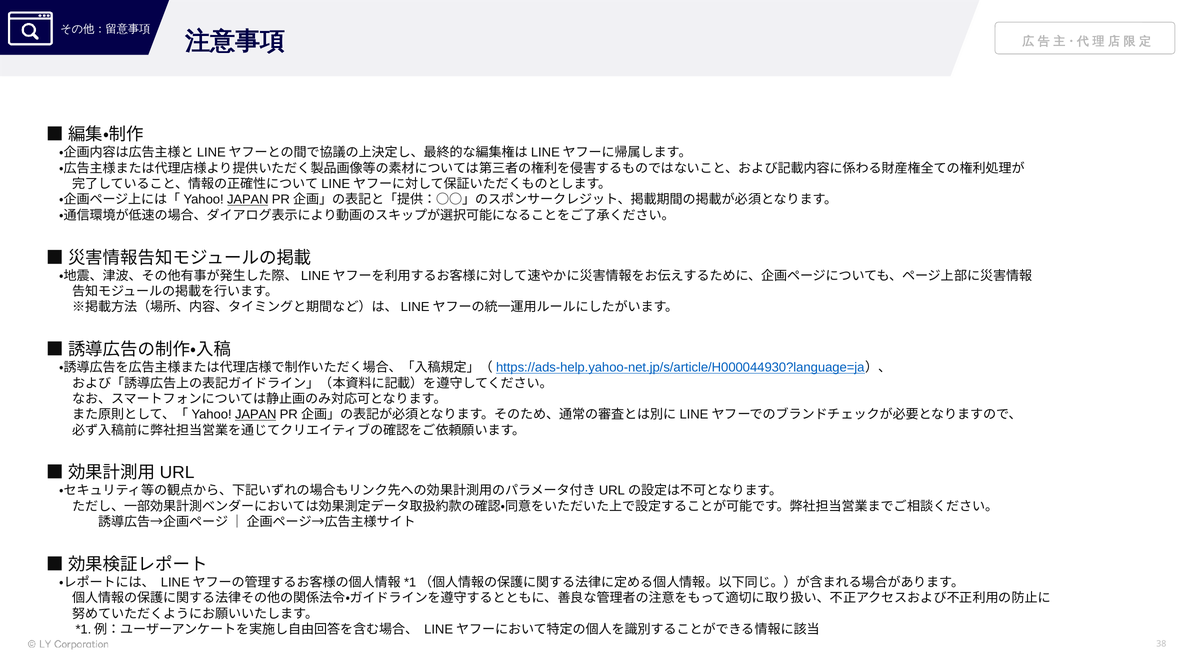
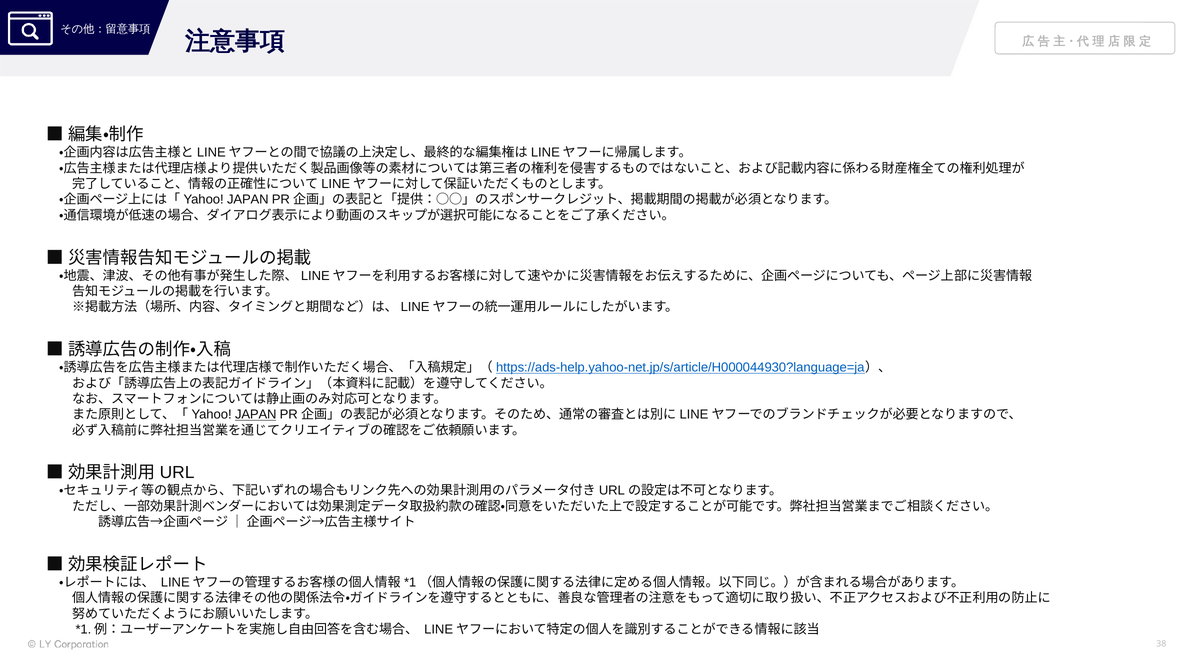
JAPAN at (248, 200) underline: present -> none
